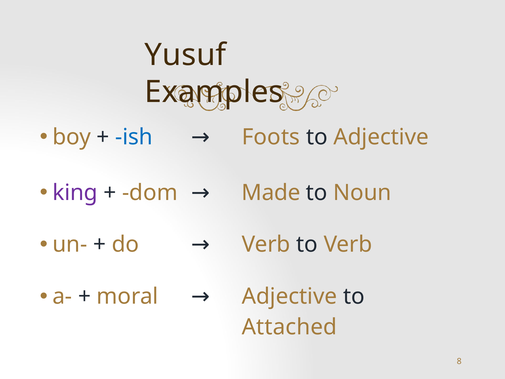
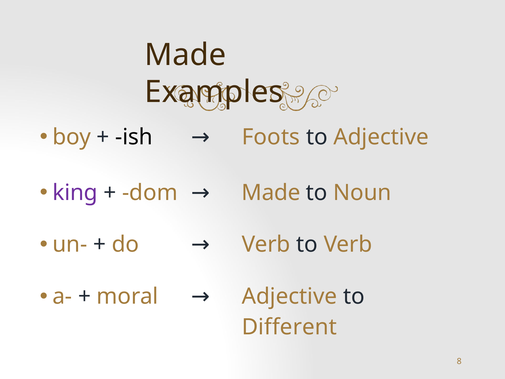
Yusuf at (185, 55): Yusuf -> Made
ish colour: blue -> black
Attached: Attached -> Different
